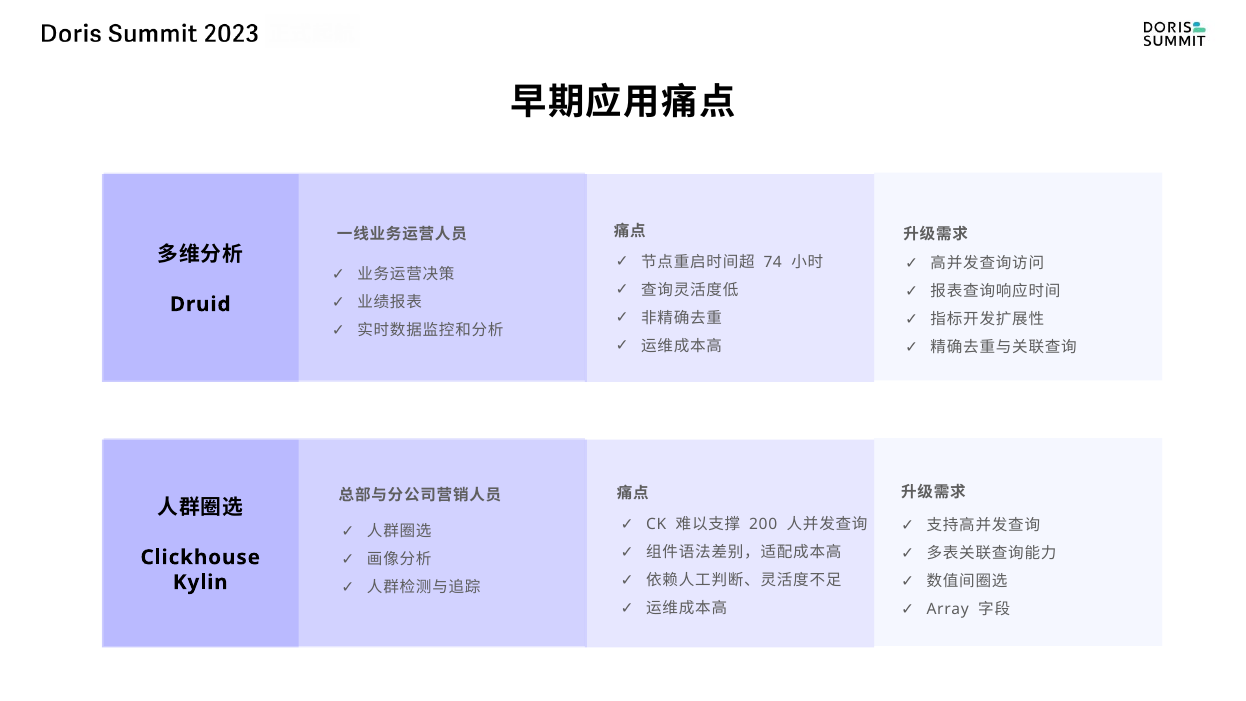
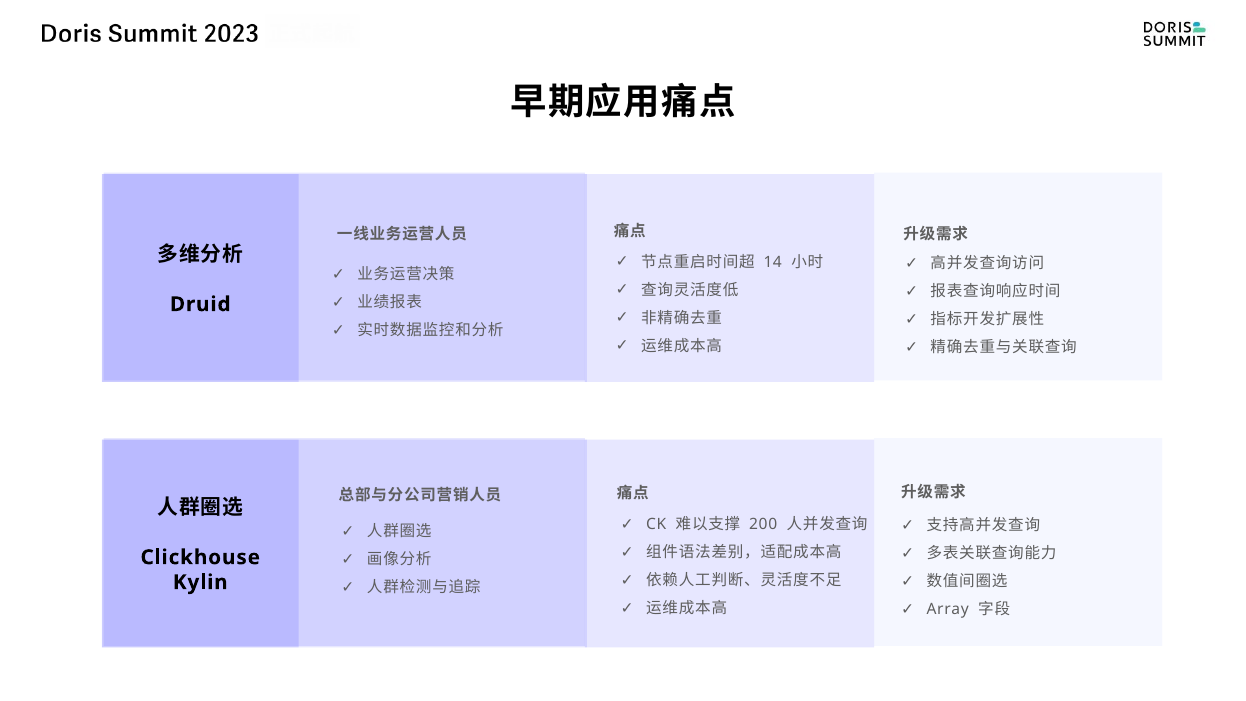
74: 74 -> 14
